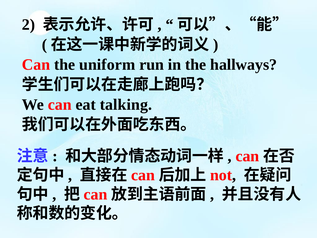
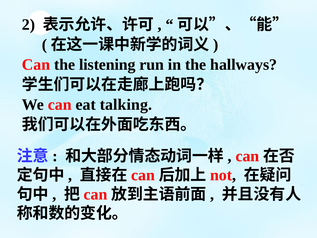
uniform: uniform -> listening
